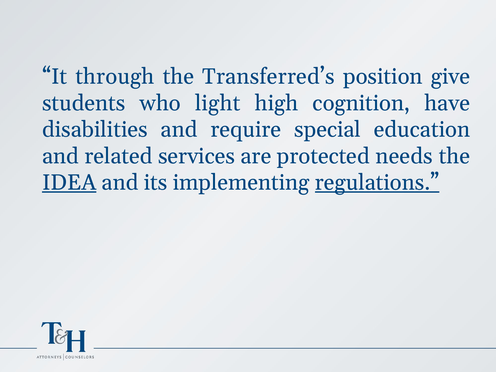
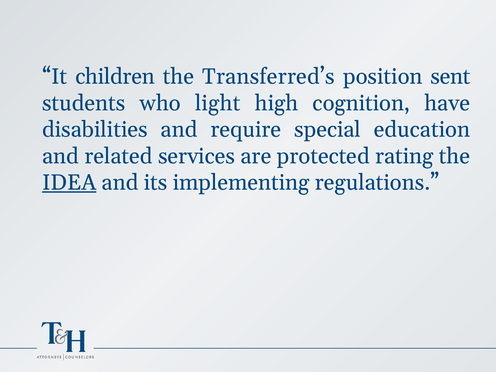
through: through -> children
give: give -> sent
needs: needs -> rating
regulations underline: present -> none
